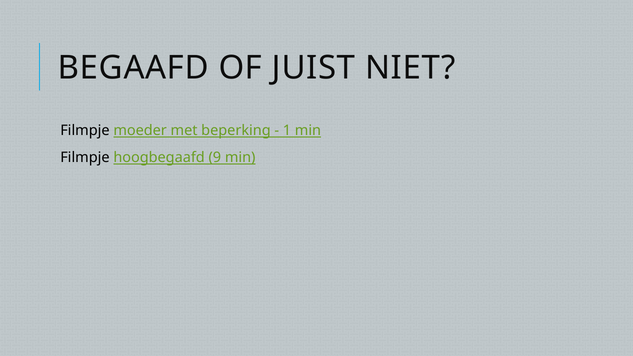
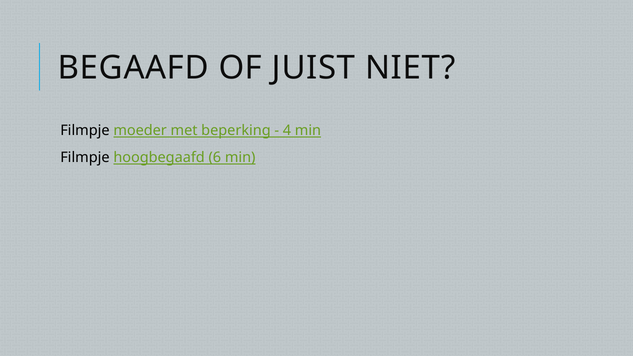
1: 1 -> 4
9: 9 -> 6
